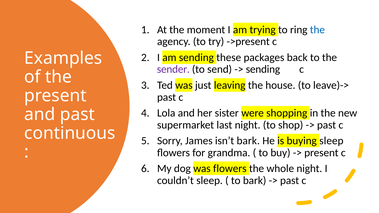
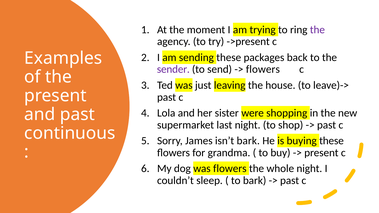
the at (317, 30) colour: blue -> purple
sending at (263, 69): sending -> flowers
buying sleep: sleep -> these
